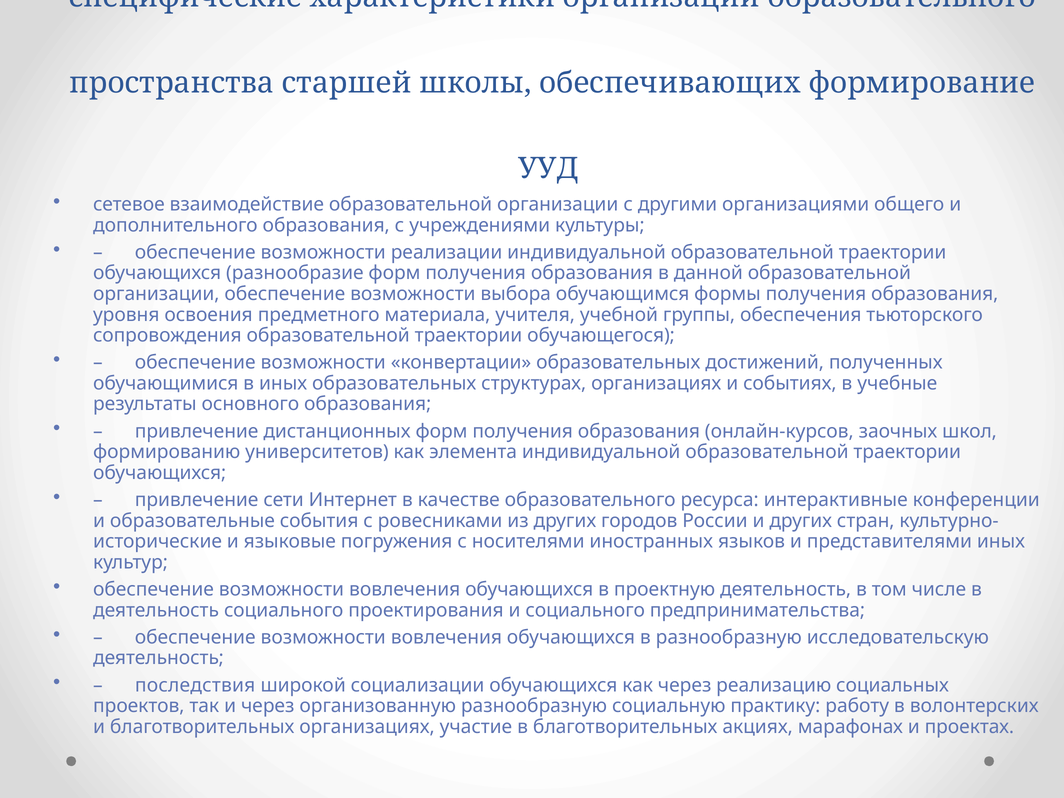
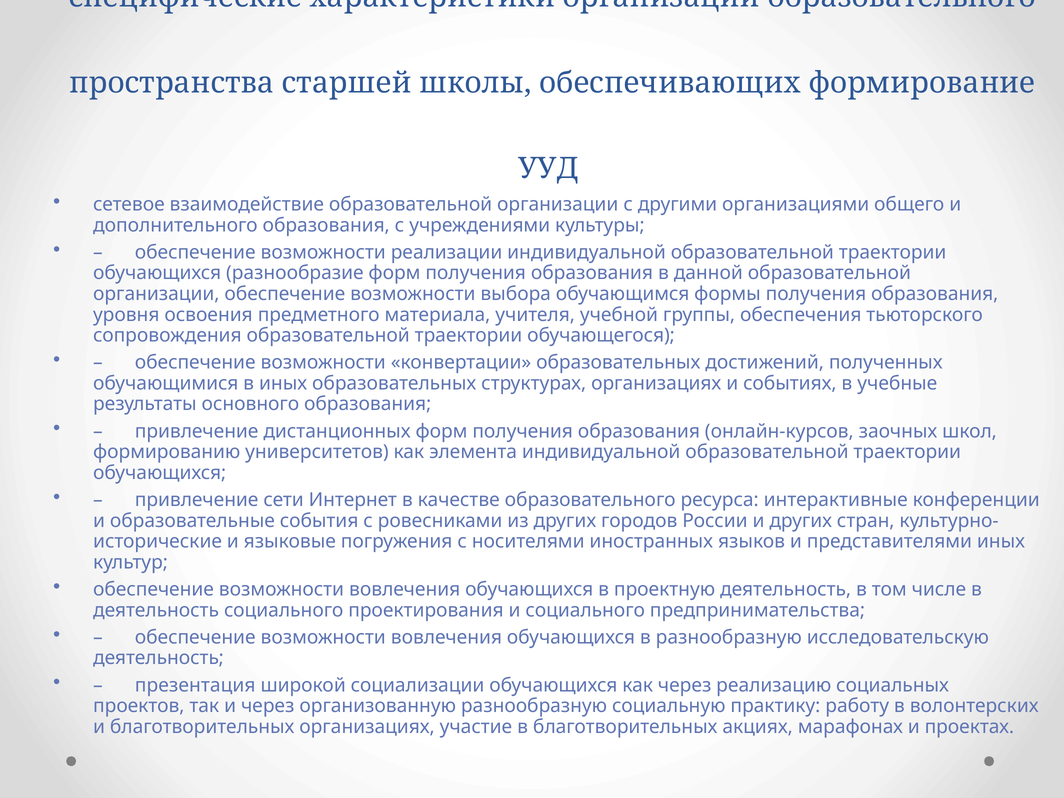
последствия: последствия -> презентация
